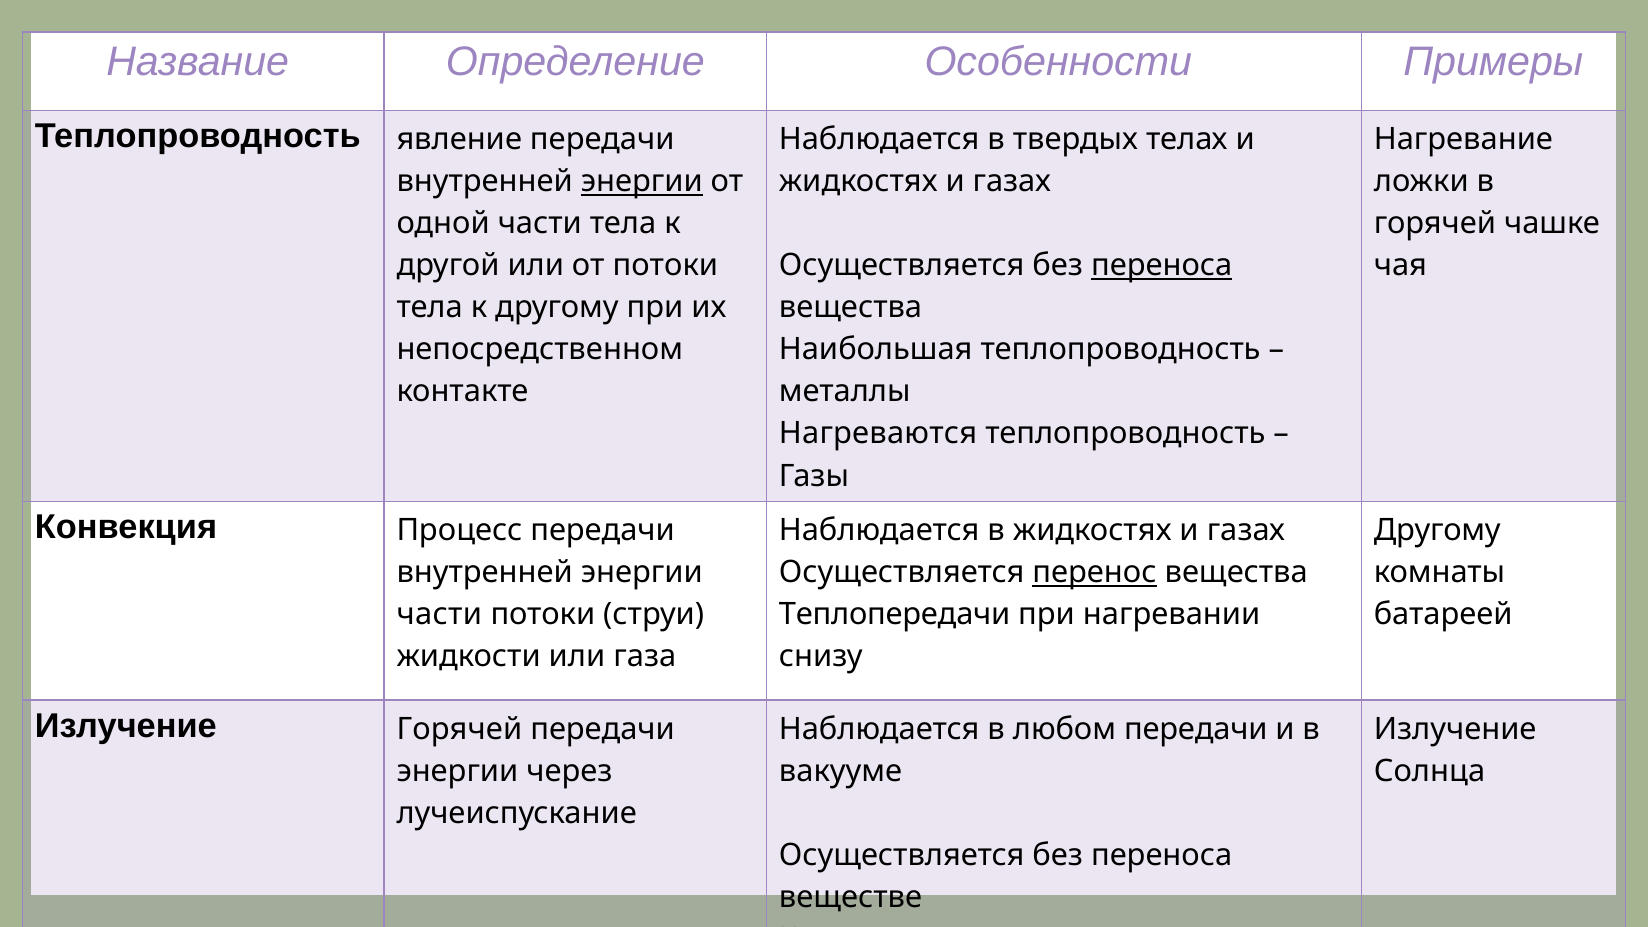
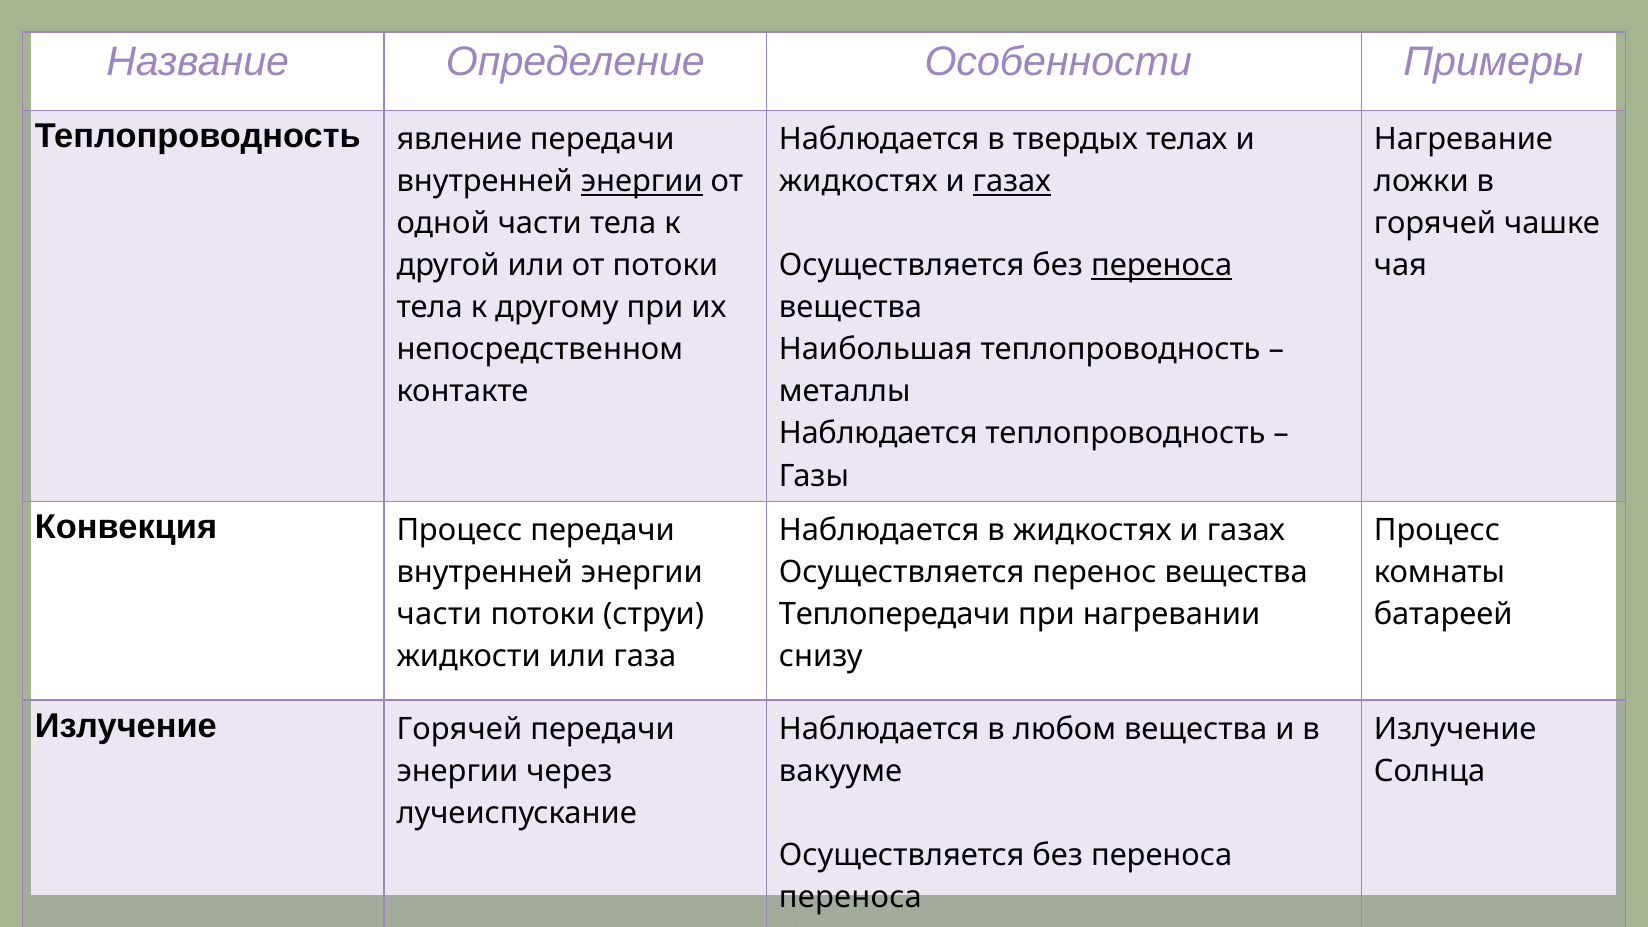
газах at (1012, 182) underline: none -> present
Нагреваются at (878, 434): Нагреваются -> Наблюдается
Другому at (1437, 530): Другому -> Процесс
перенос underline: present -> none
любом передачи: передачи -> вещества
веществе at (851, 897): веществе -> переноса
